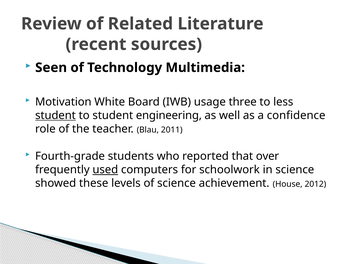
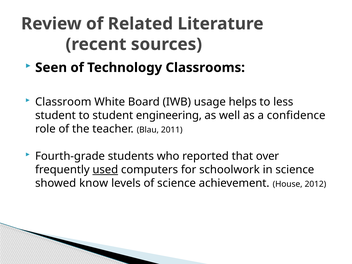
Multimedia: Multimedia -> Classrooms
Motivation: Motivation -> Classroom
three: three -> helps
student at (55, 115) underline: present -> none
these: these -> know
